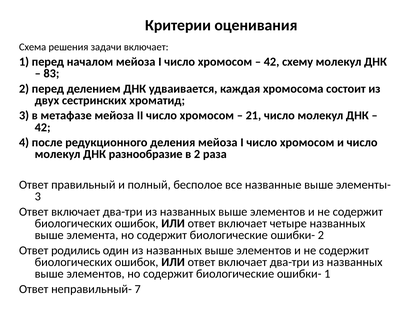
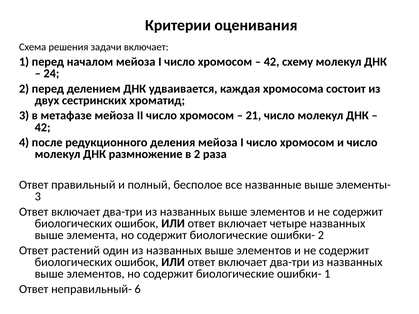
83: 83 -> 24
разнообразие: разнообразие -> размножение
родились: родились -> растений
7: 7 -> 6
